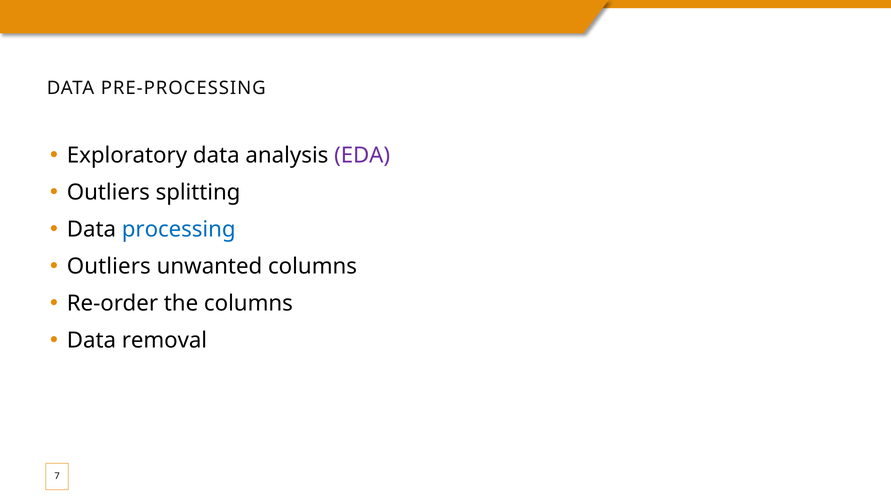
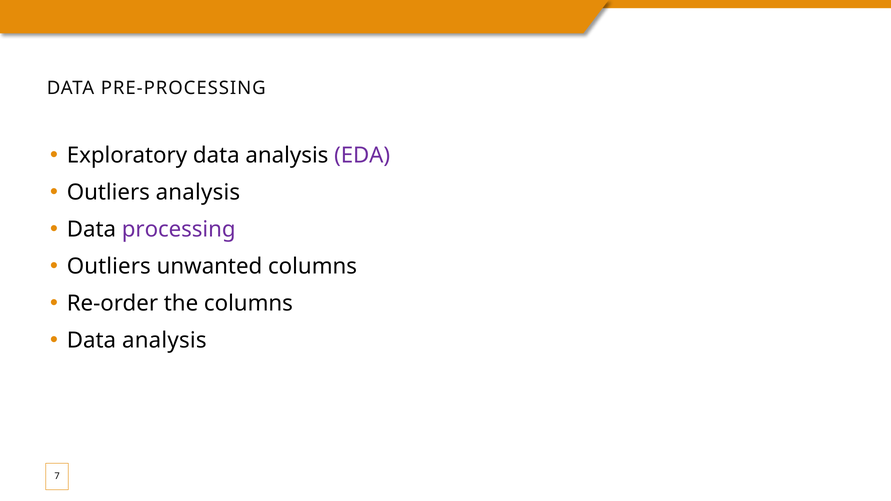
Outliers splitting: splitting -> analysis
processing colour: blue -> purple
removal at (164, 340): removal -> analysis
